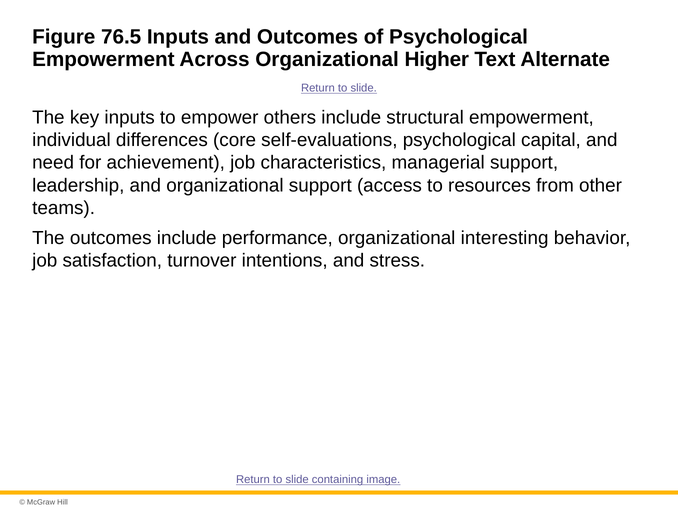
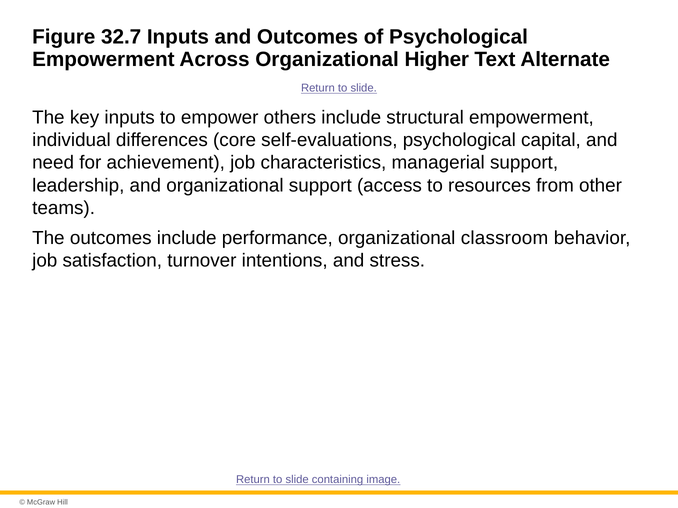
76.5: 76.5 -> 32.7
interesting: interesting -> classroom
